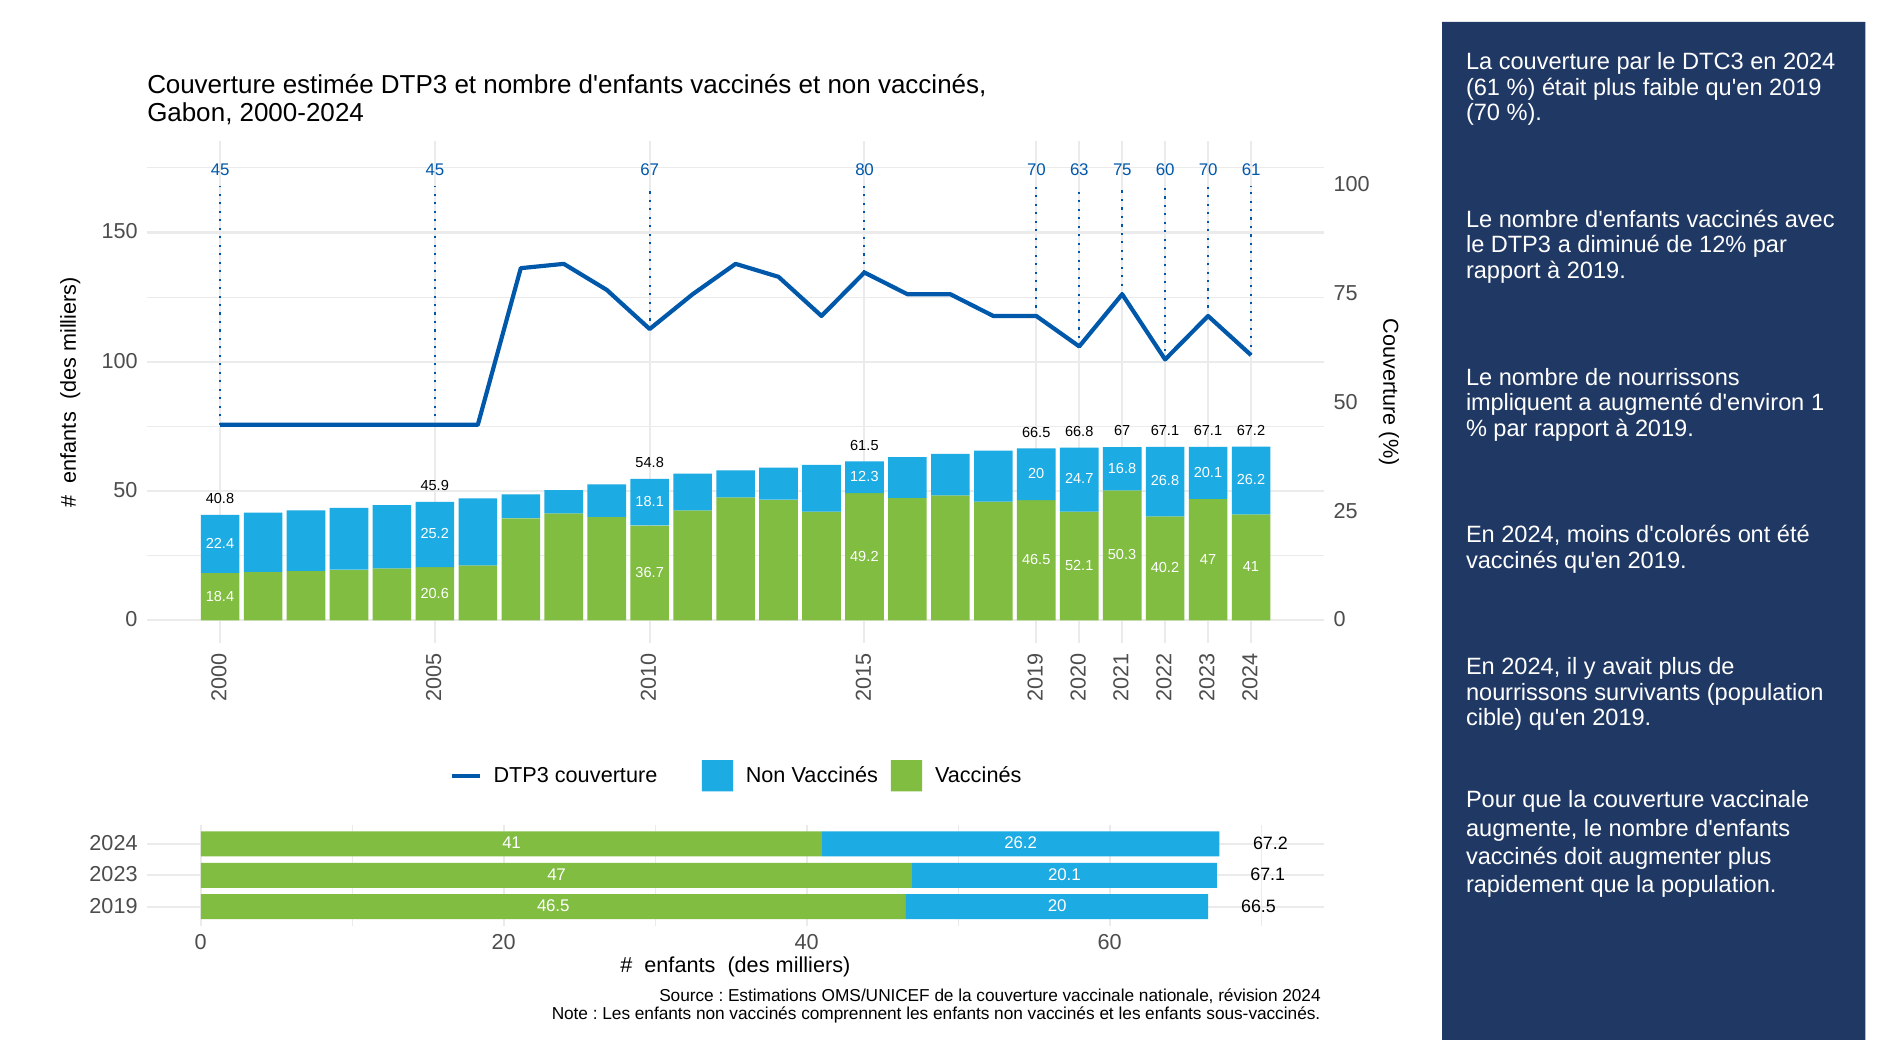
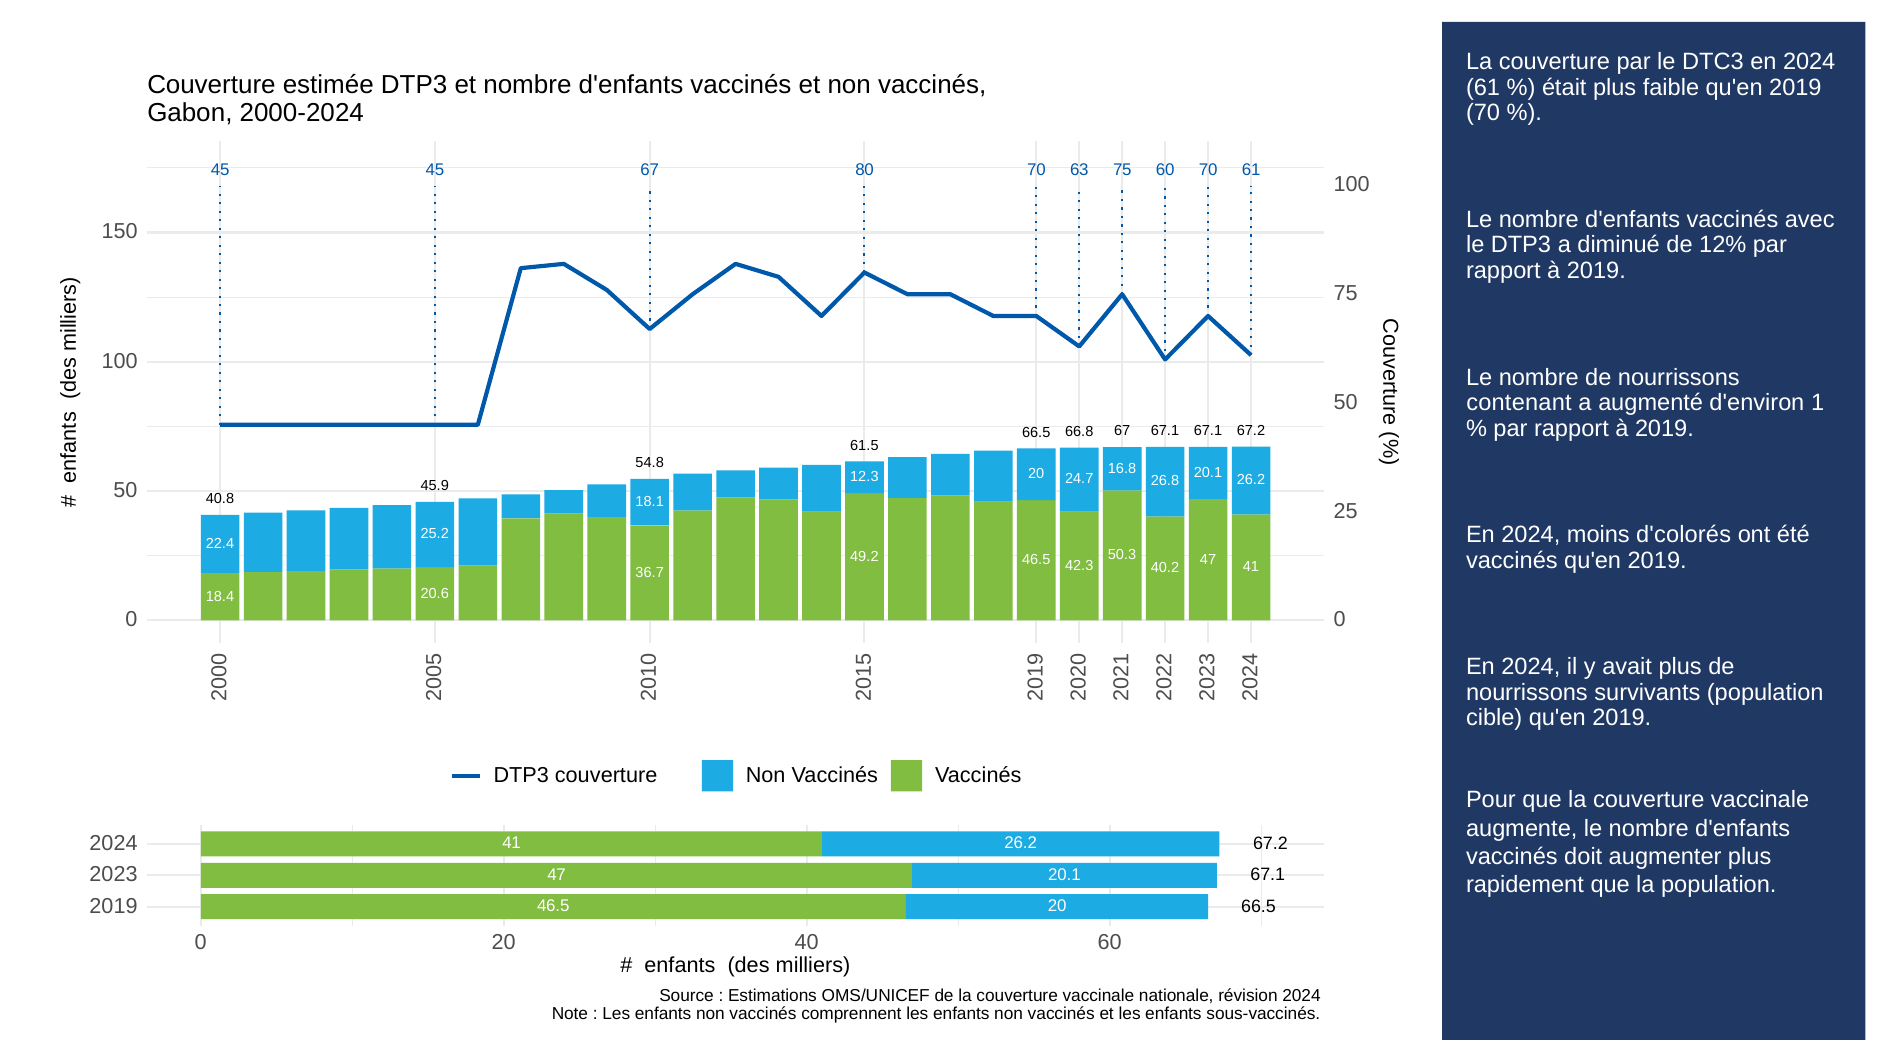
impliquent: impliquent -> contenant
52.1: 52.1 -> 42.3
